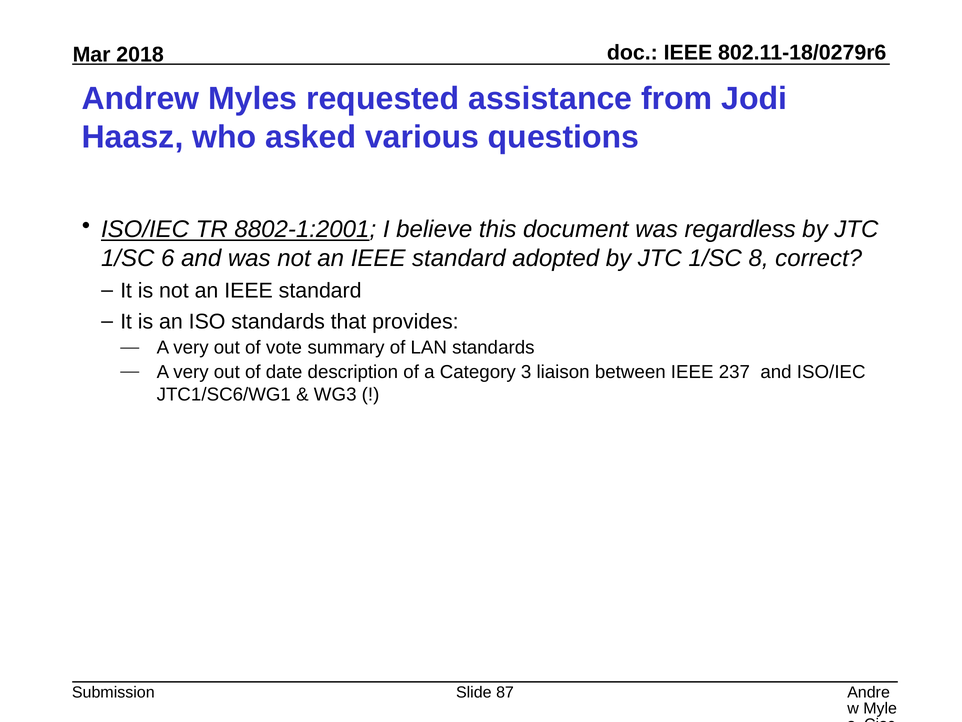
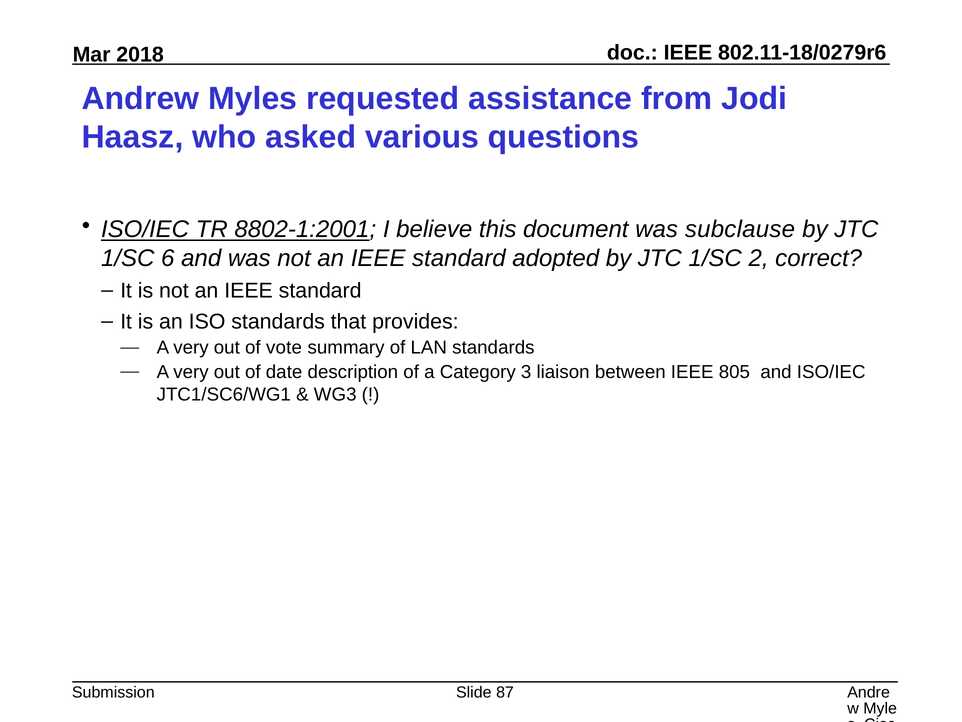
regardless: regardless -> subclause
8: 8 -> 2
237: 237 -> 805
